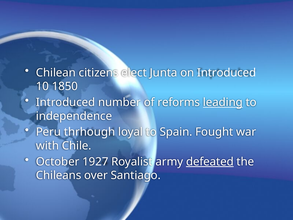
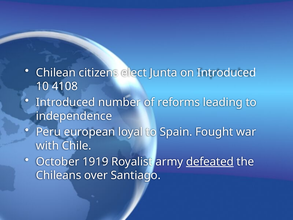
1850: 1850 -> 4108
leading underline: present -> none
thrhough: thrhough -> european
1927: 1927 -> 1919
